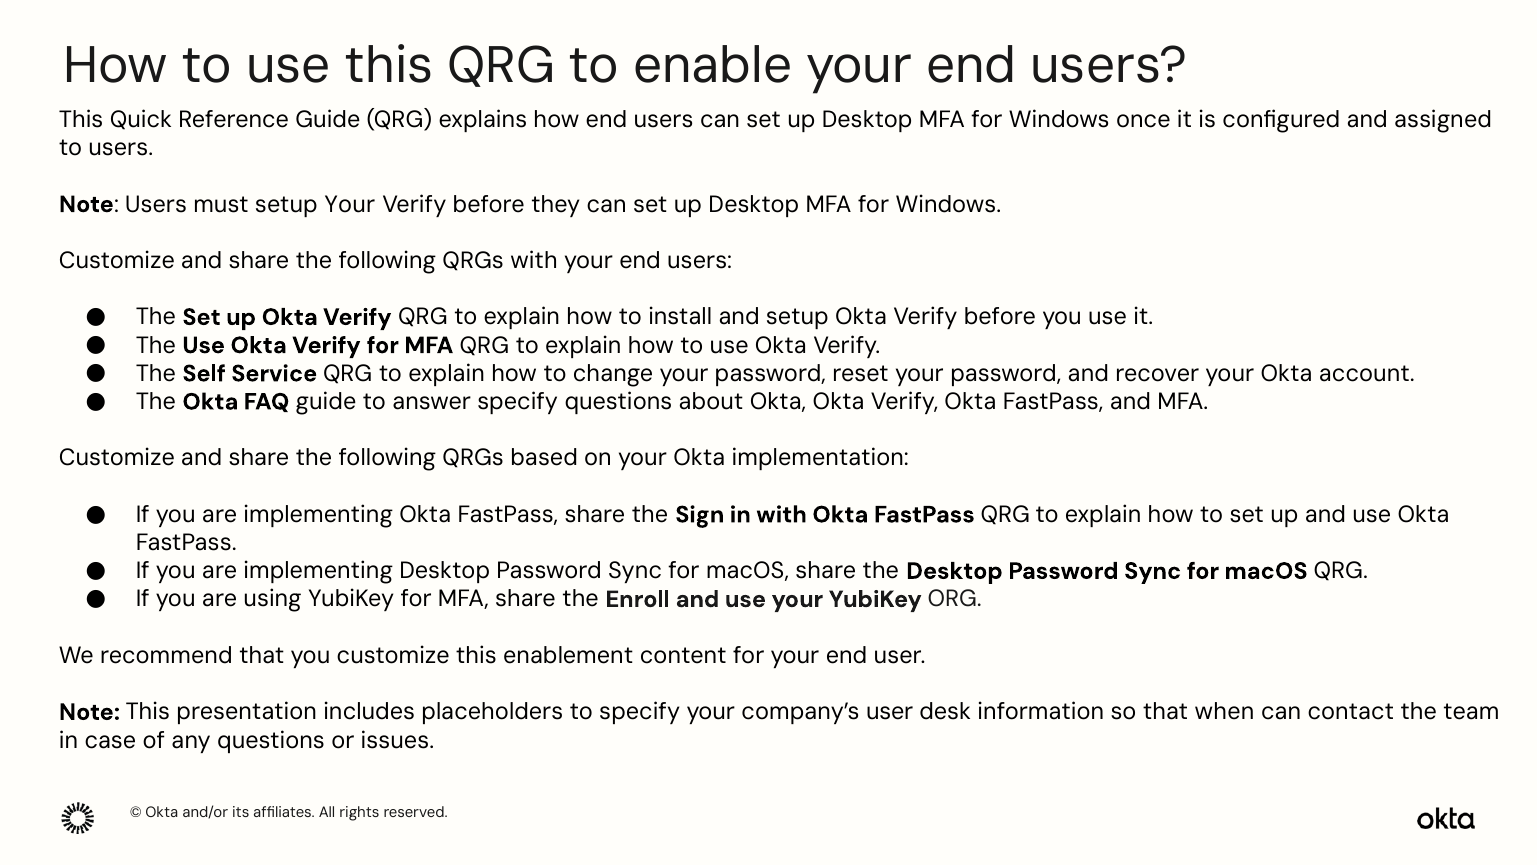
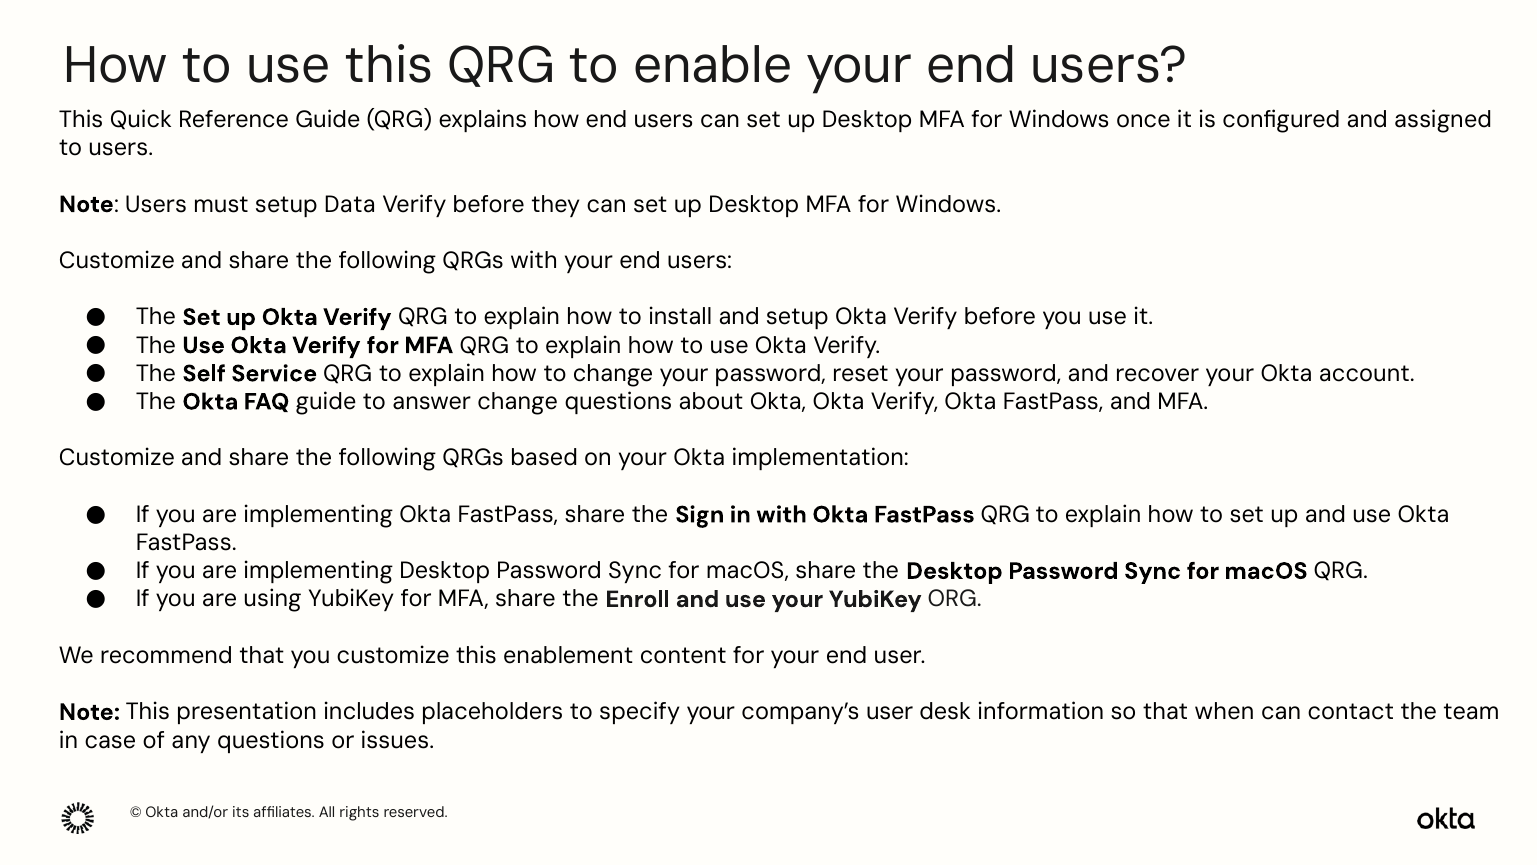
setup Your: Your -> Data
answer specify: specify -> change
